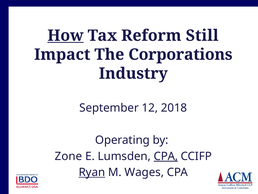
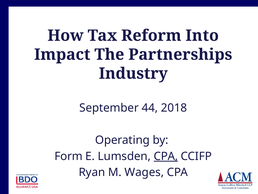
How underline: present -> none
Still: Still -> Into
Corporations: Corporations -> Partnerships
12: 12 -> 44
Zone: Zone -> Form
Ryan underline: present -> none
